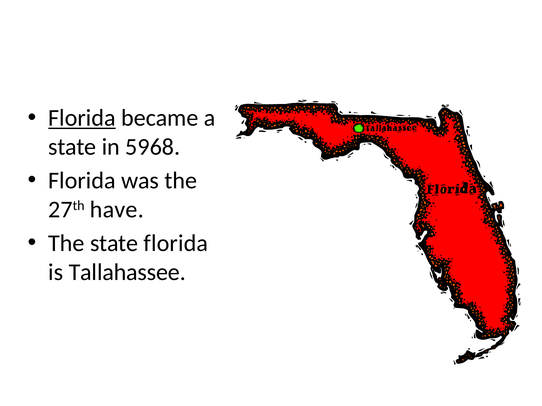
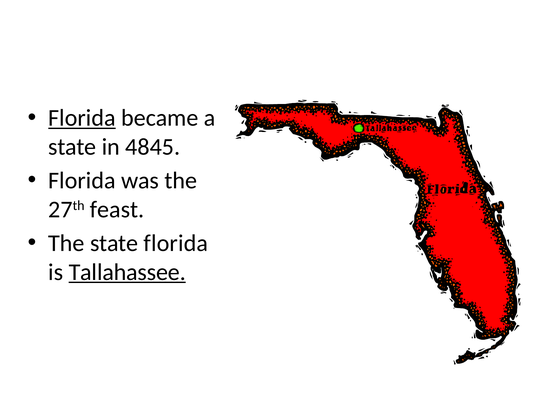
5968: 5968 -> 4845
have: have -> feast
Tallahassee underline: none -> present
